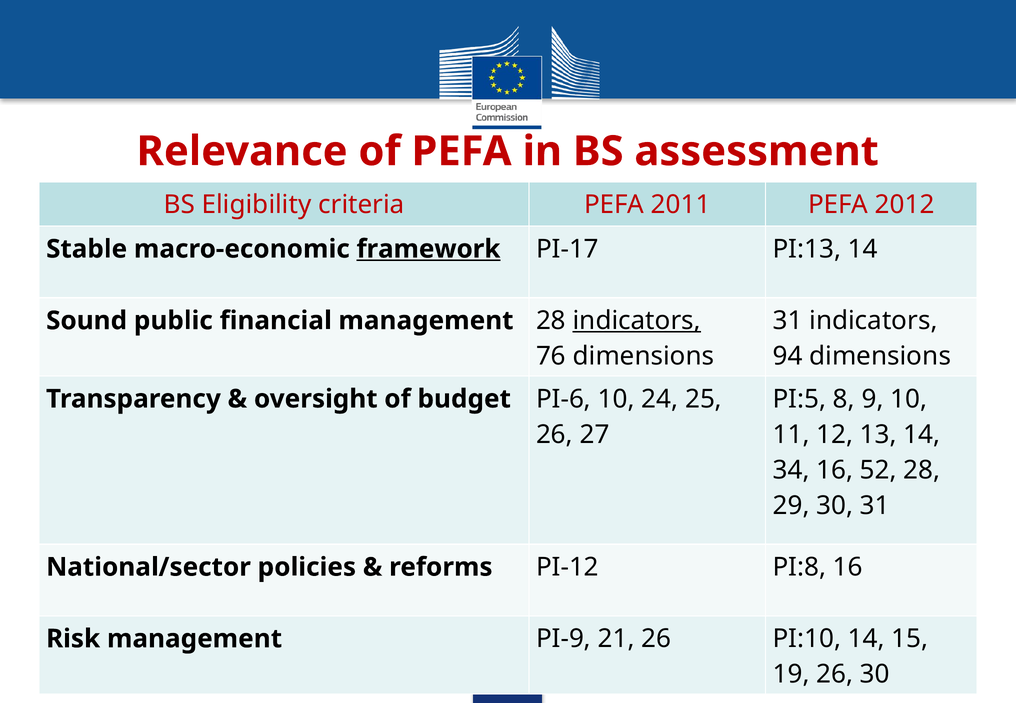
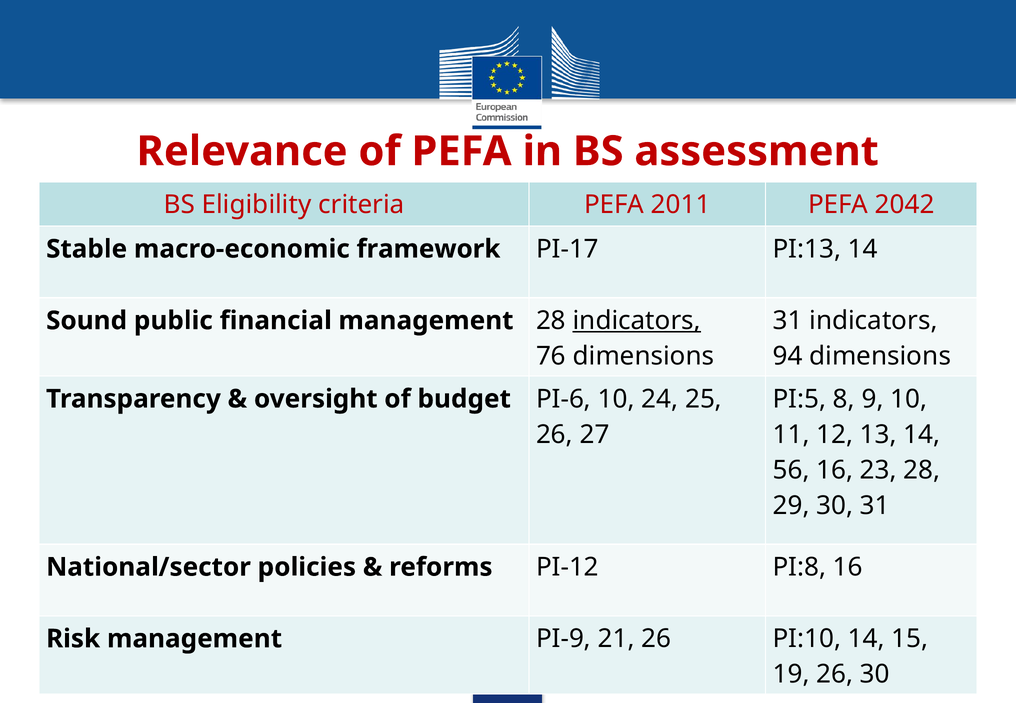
2012: 2012 -> 2042
framework underline: present -> none
34: 34 -> 56
52: 52 -> 23
